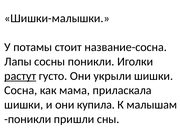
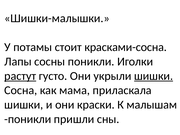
название-сосна: название-сосна -> красками-сосна
шишки at (154, 76) underline: none -> present
купила: купила -> краски
